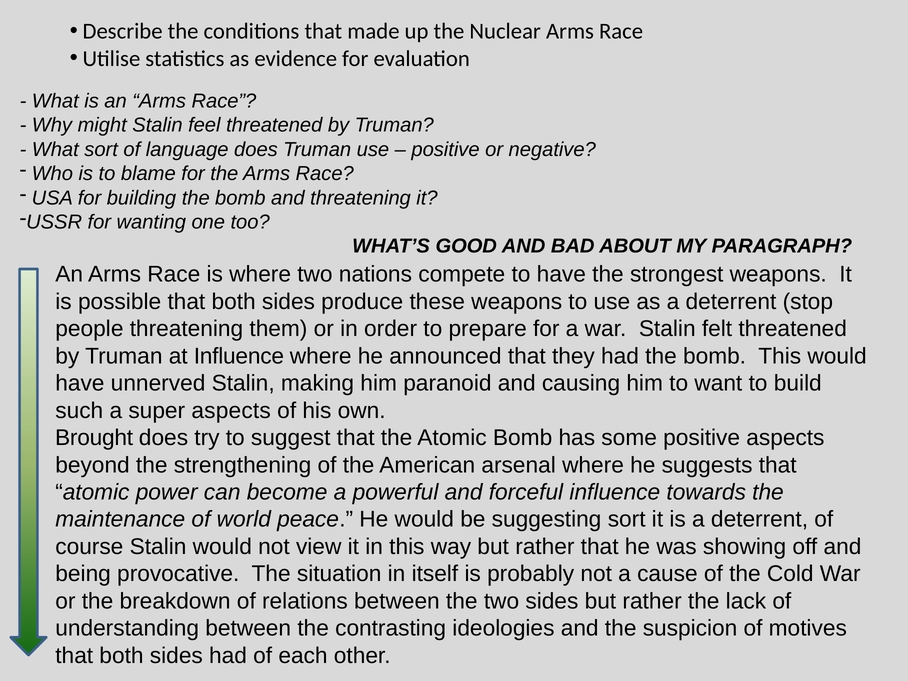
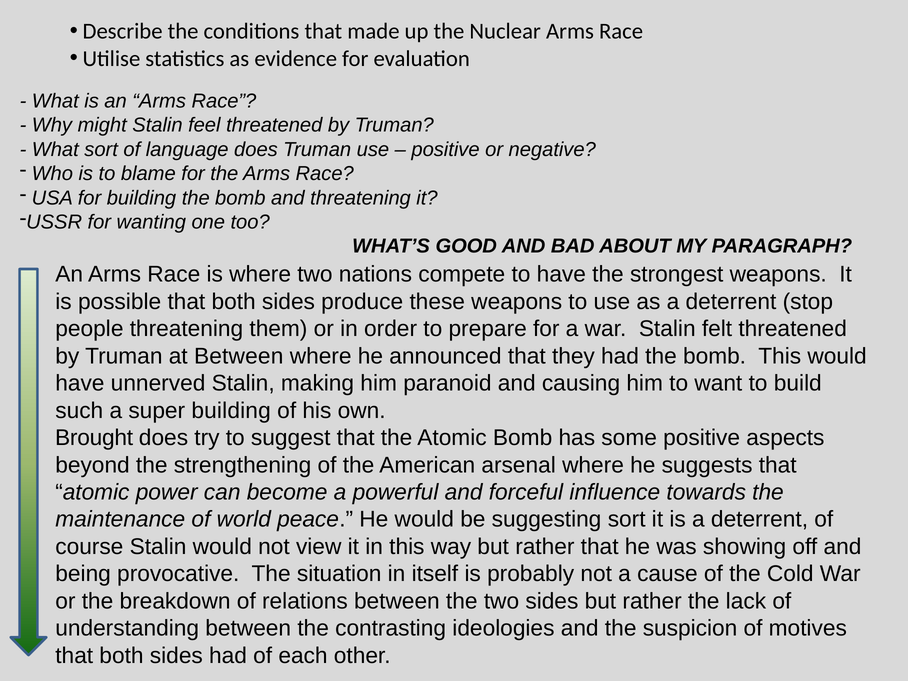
at Influence: Influence -> Between
super aspects: aspects -> building
